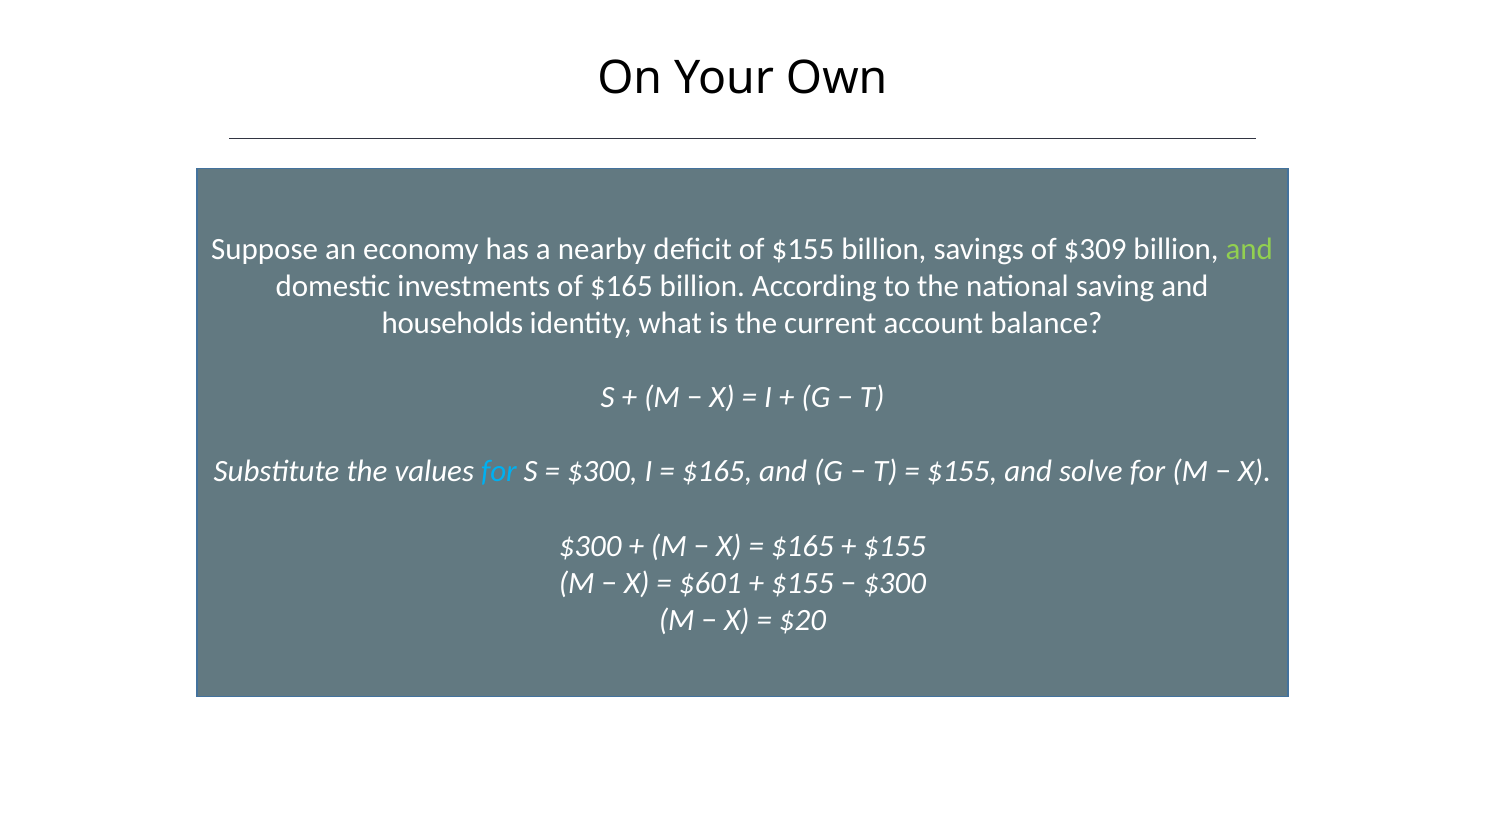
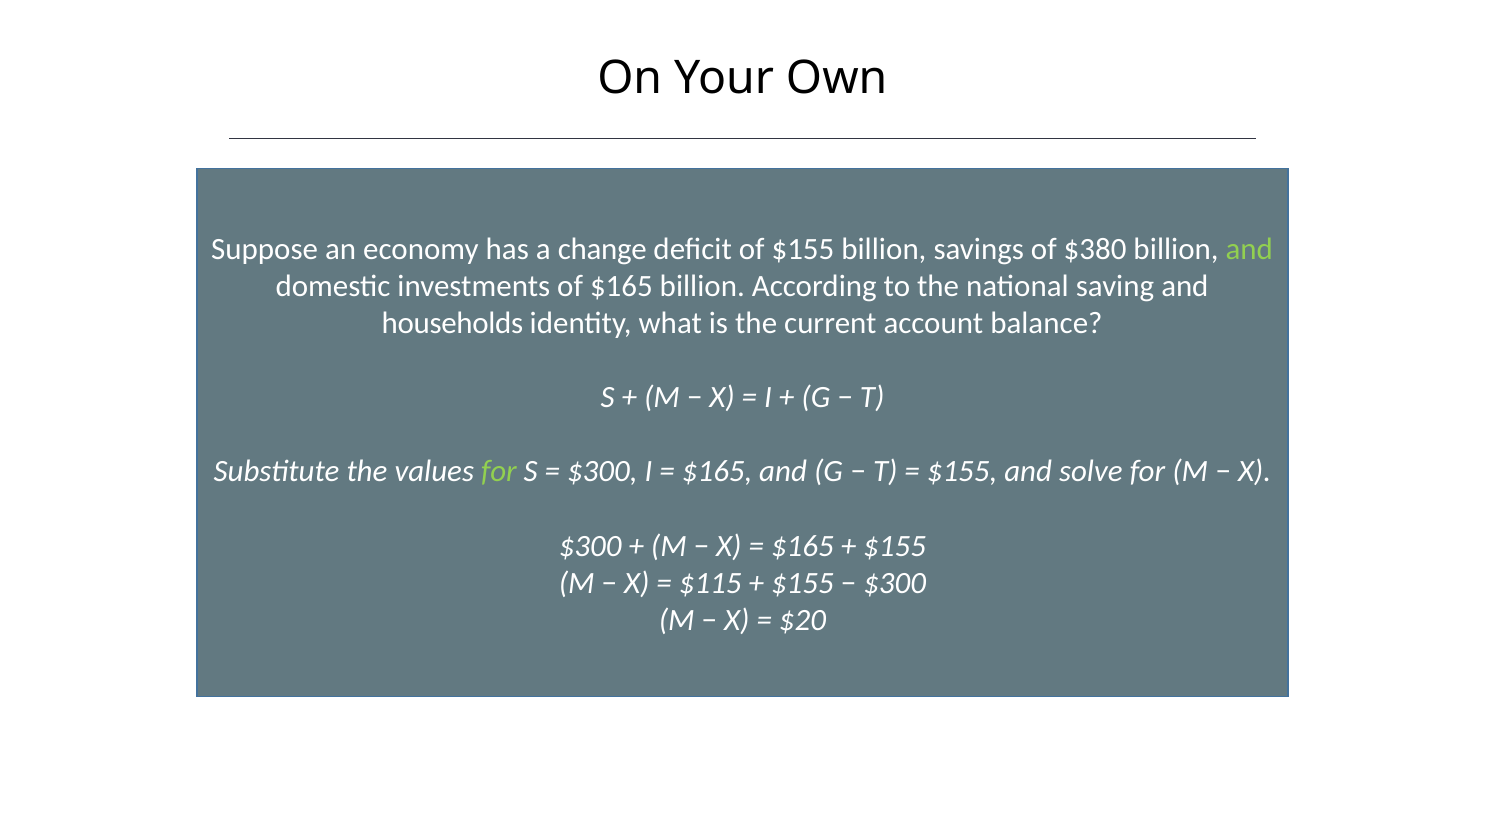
nearby: nearby -> change
$309: $309 -> $380
for at (499, 472) colour: light blue -> light green
$601: $601 -> $115
